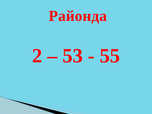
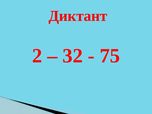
Районда: Районда -> Диктант
53: 53 -> 32
55: 55 -> 75
